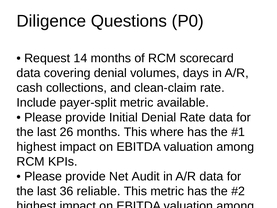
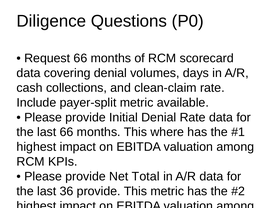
Request 14: 14 -> 66
last 26: 26 -> 66
Audit: Audit -> Total
36 reliable: reliable -> provide
